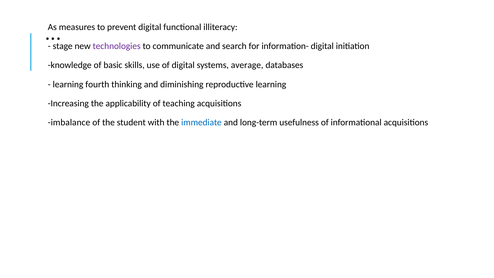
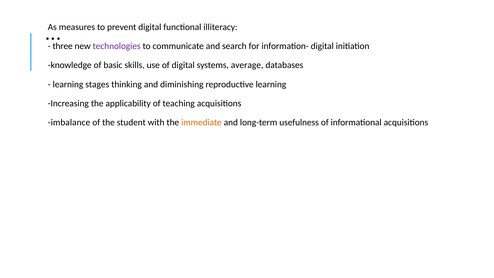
stage: stage -> three
fourth: fourth -> stages
immediate colour: blue -> orange
